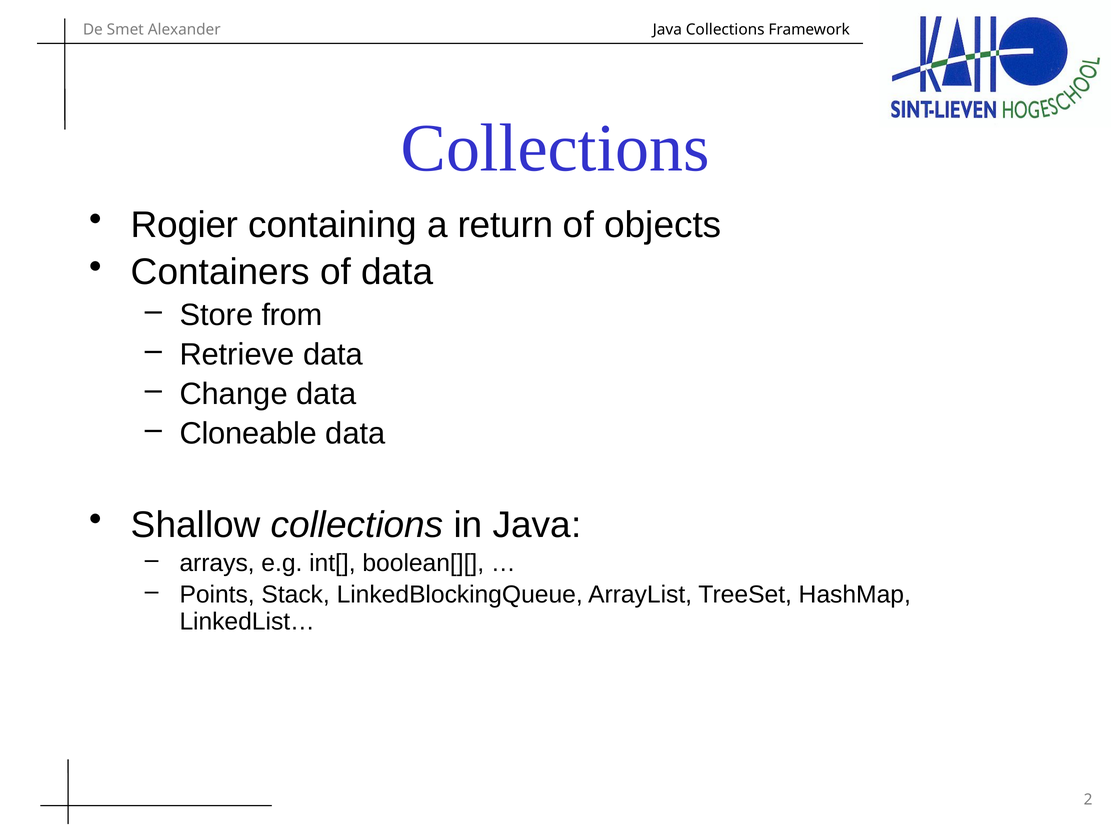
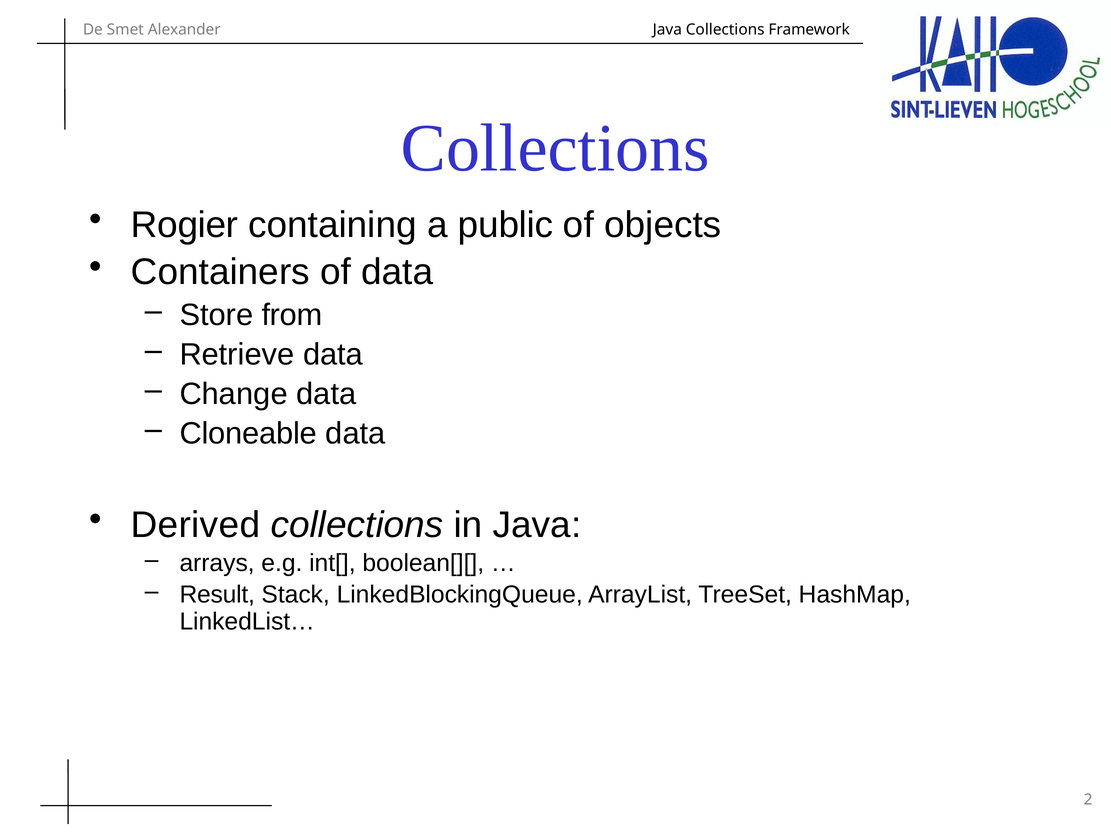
return: return -> public
Shallow: Shallow -> Derived
Points: Points -> Result
